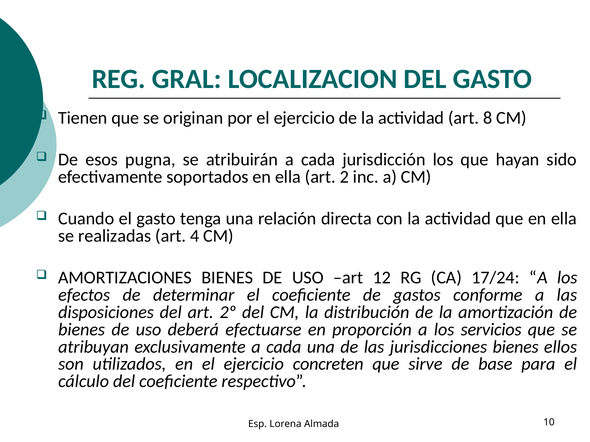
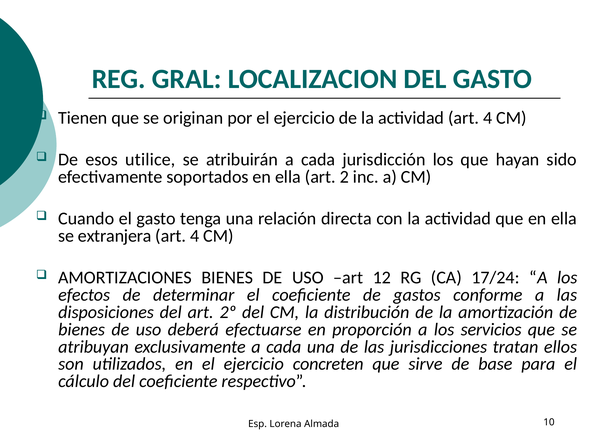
actividad art 8: 8 -> 4
pugna: pugna -> utilice
realizadas: realizadas -> extranjera
jurisdicciones bienes: bienes -> tratan
